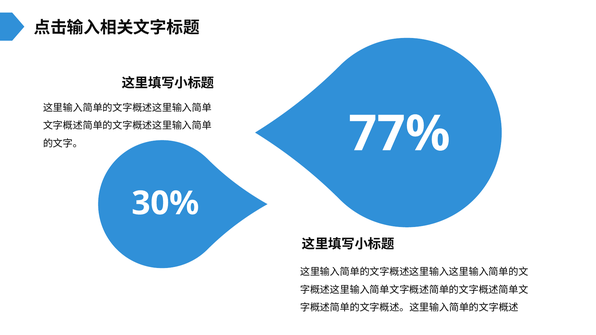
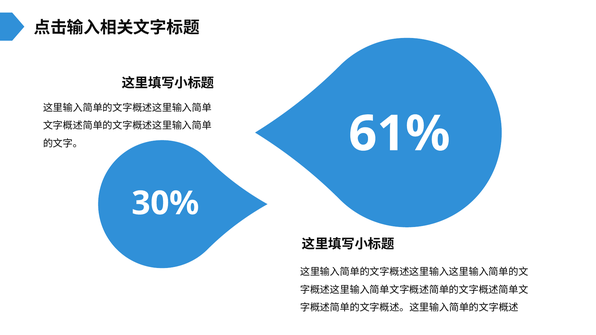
77%: 77% -> 61%
